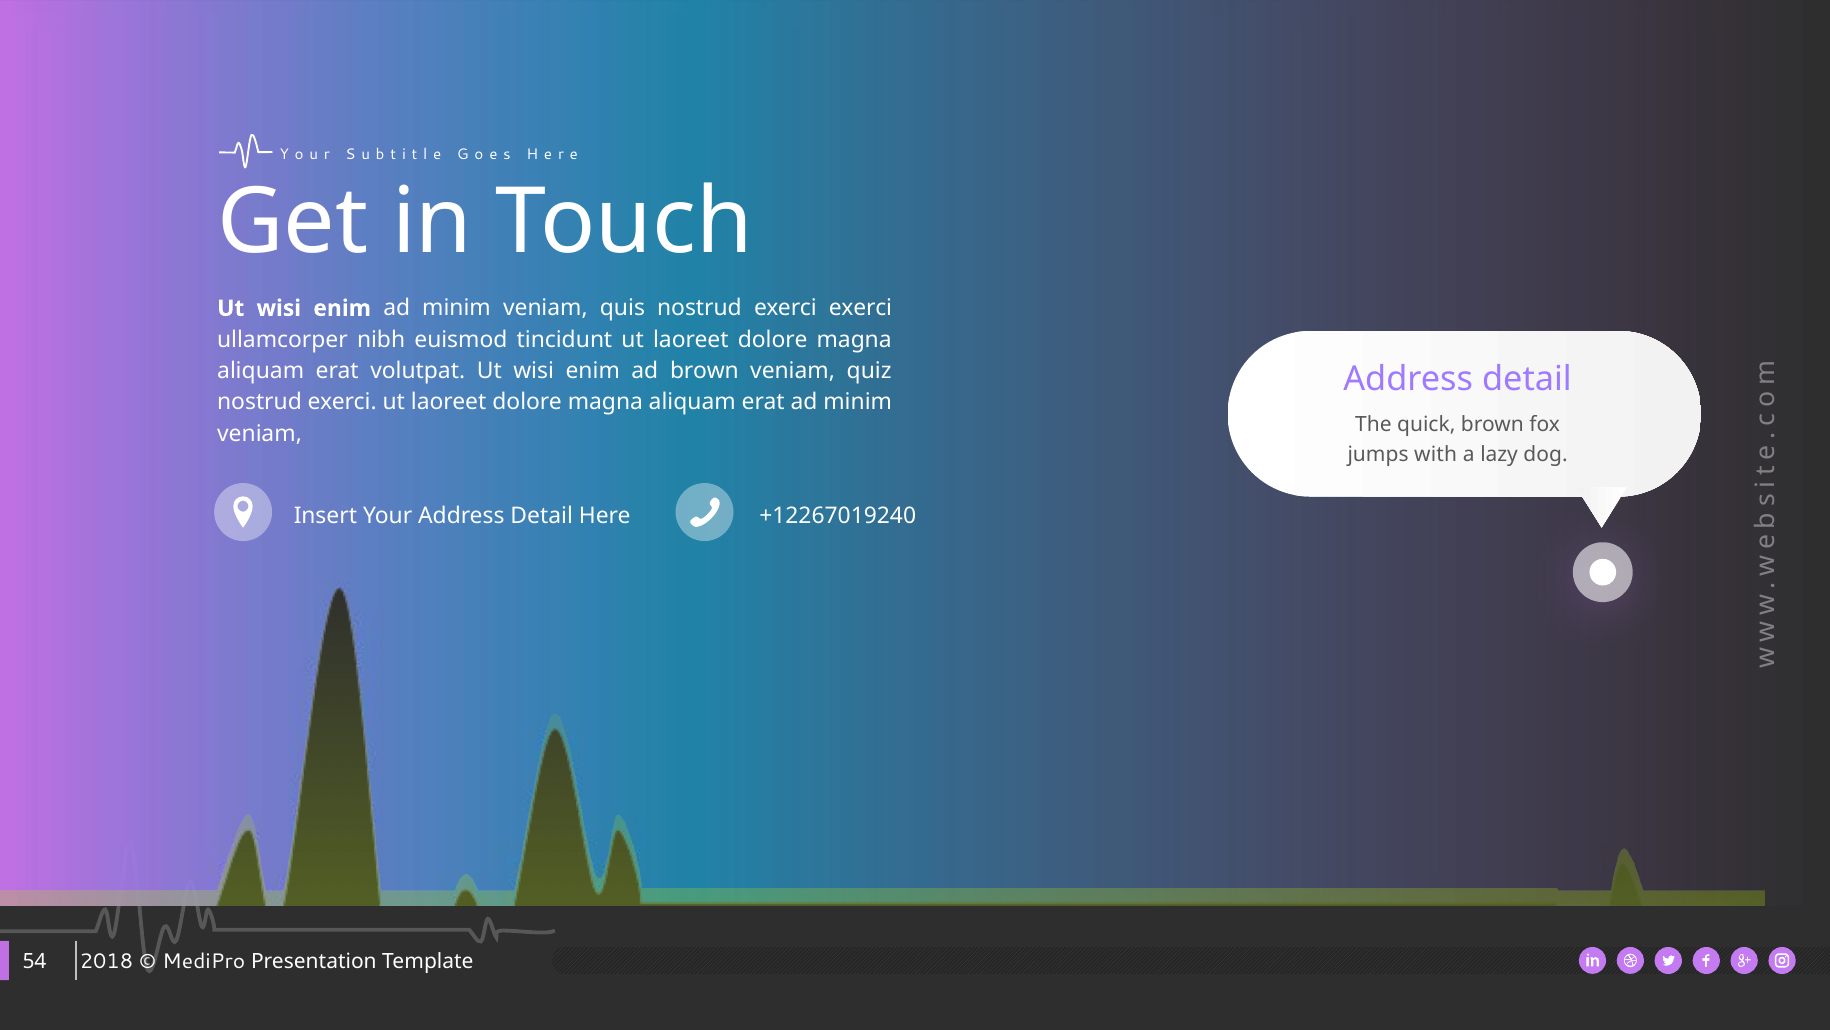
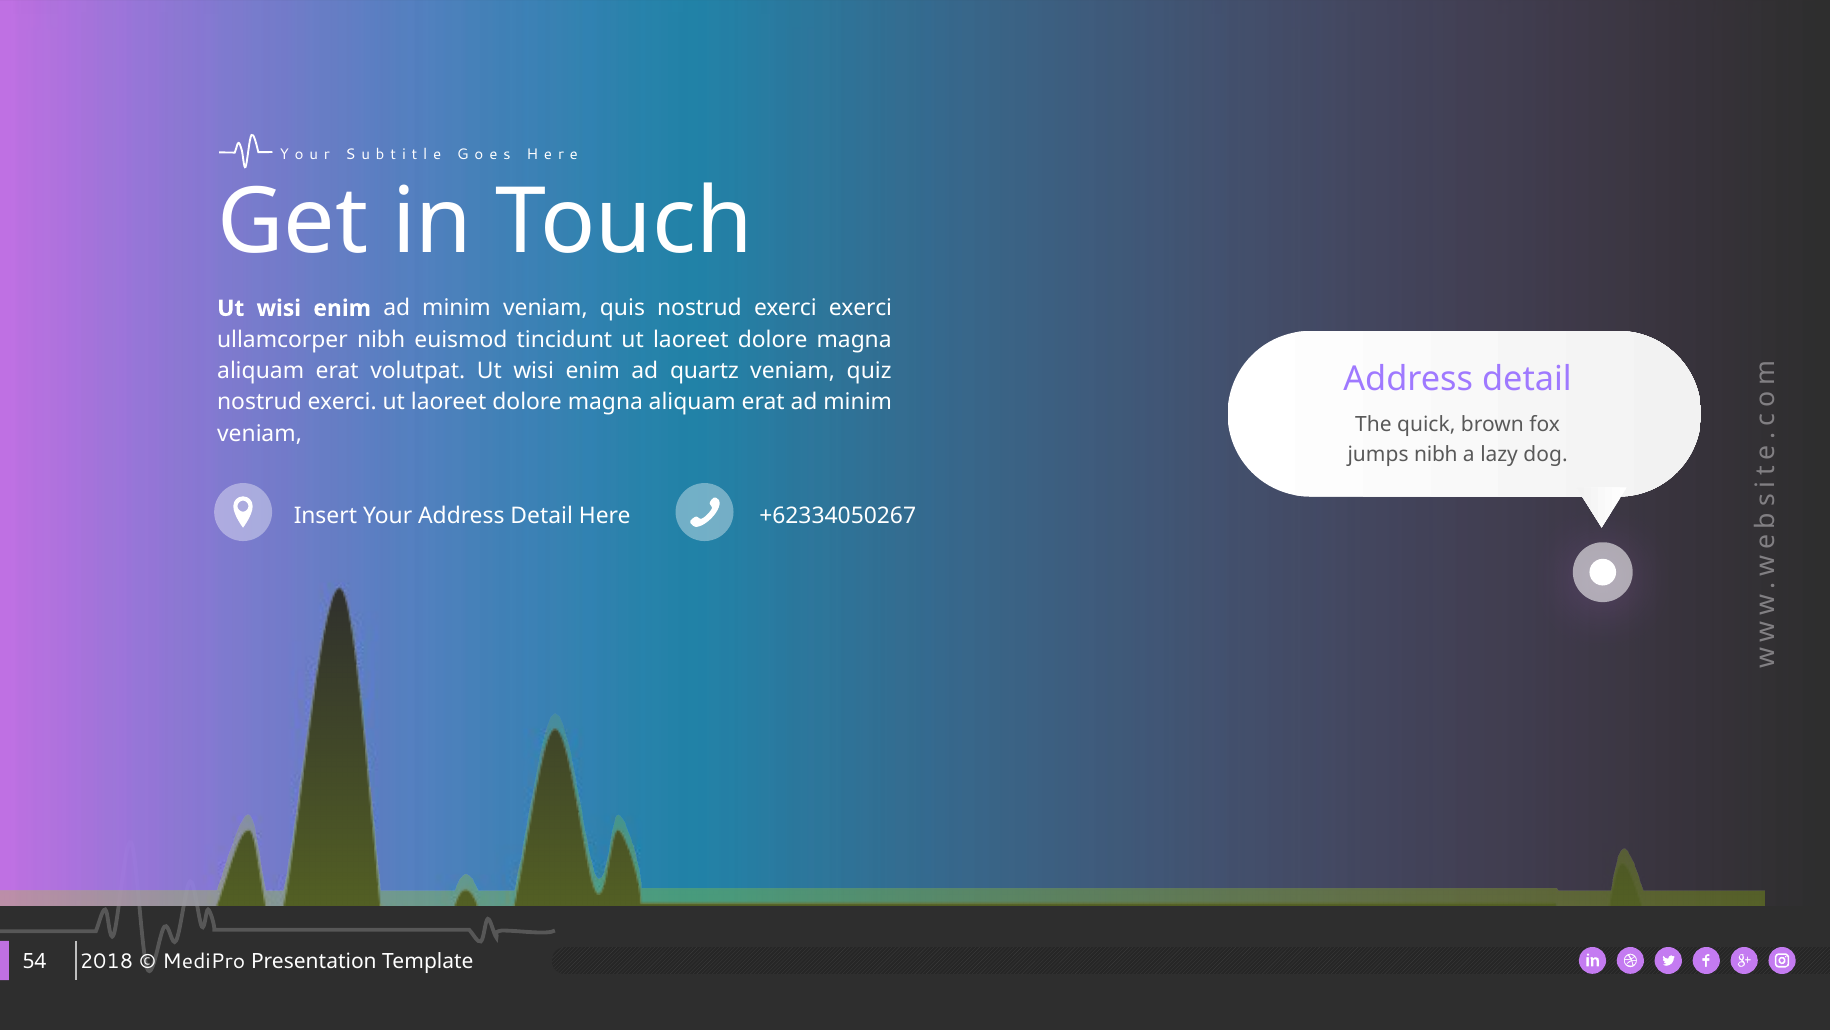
ad brown: brown -> quartz
jumps with: with -> nibh
+12267019240: +12267019240 -> +62334050267
